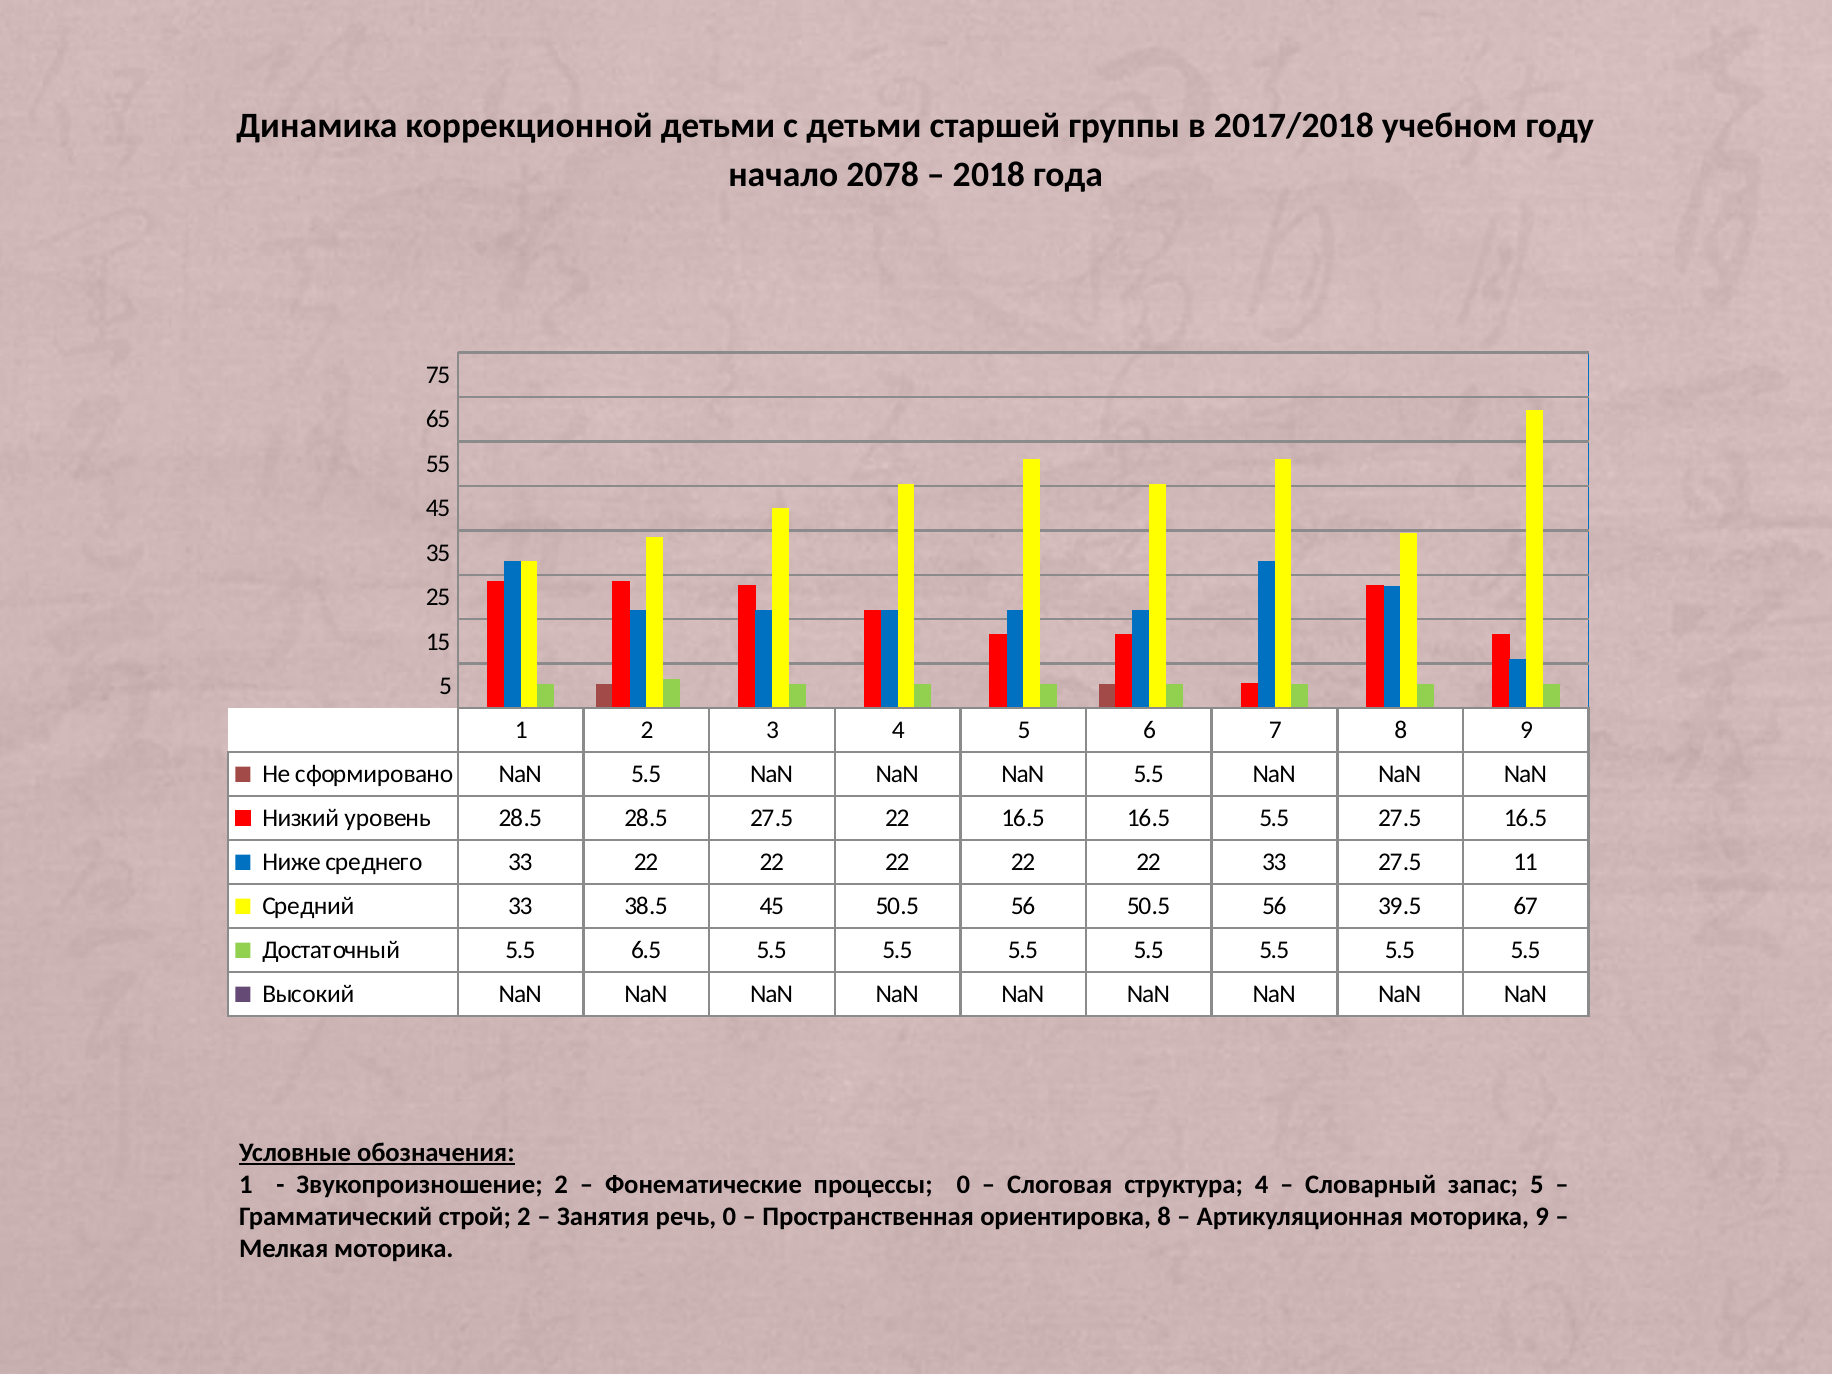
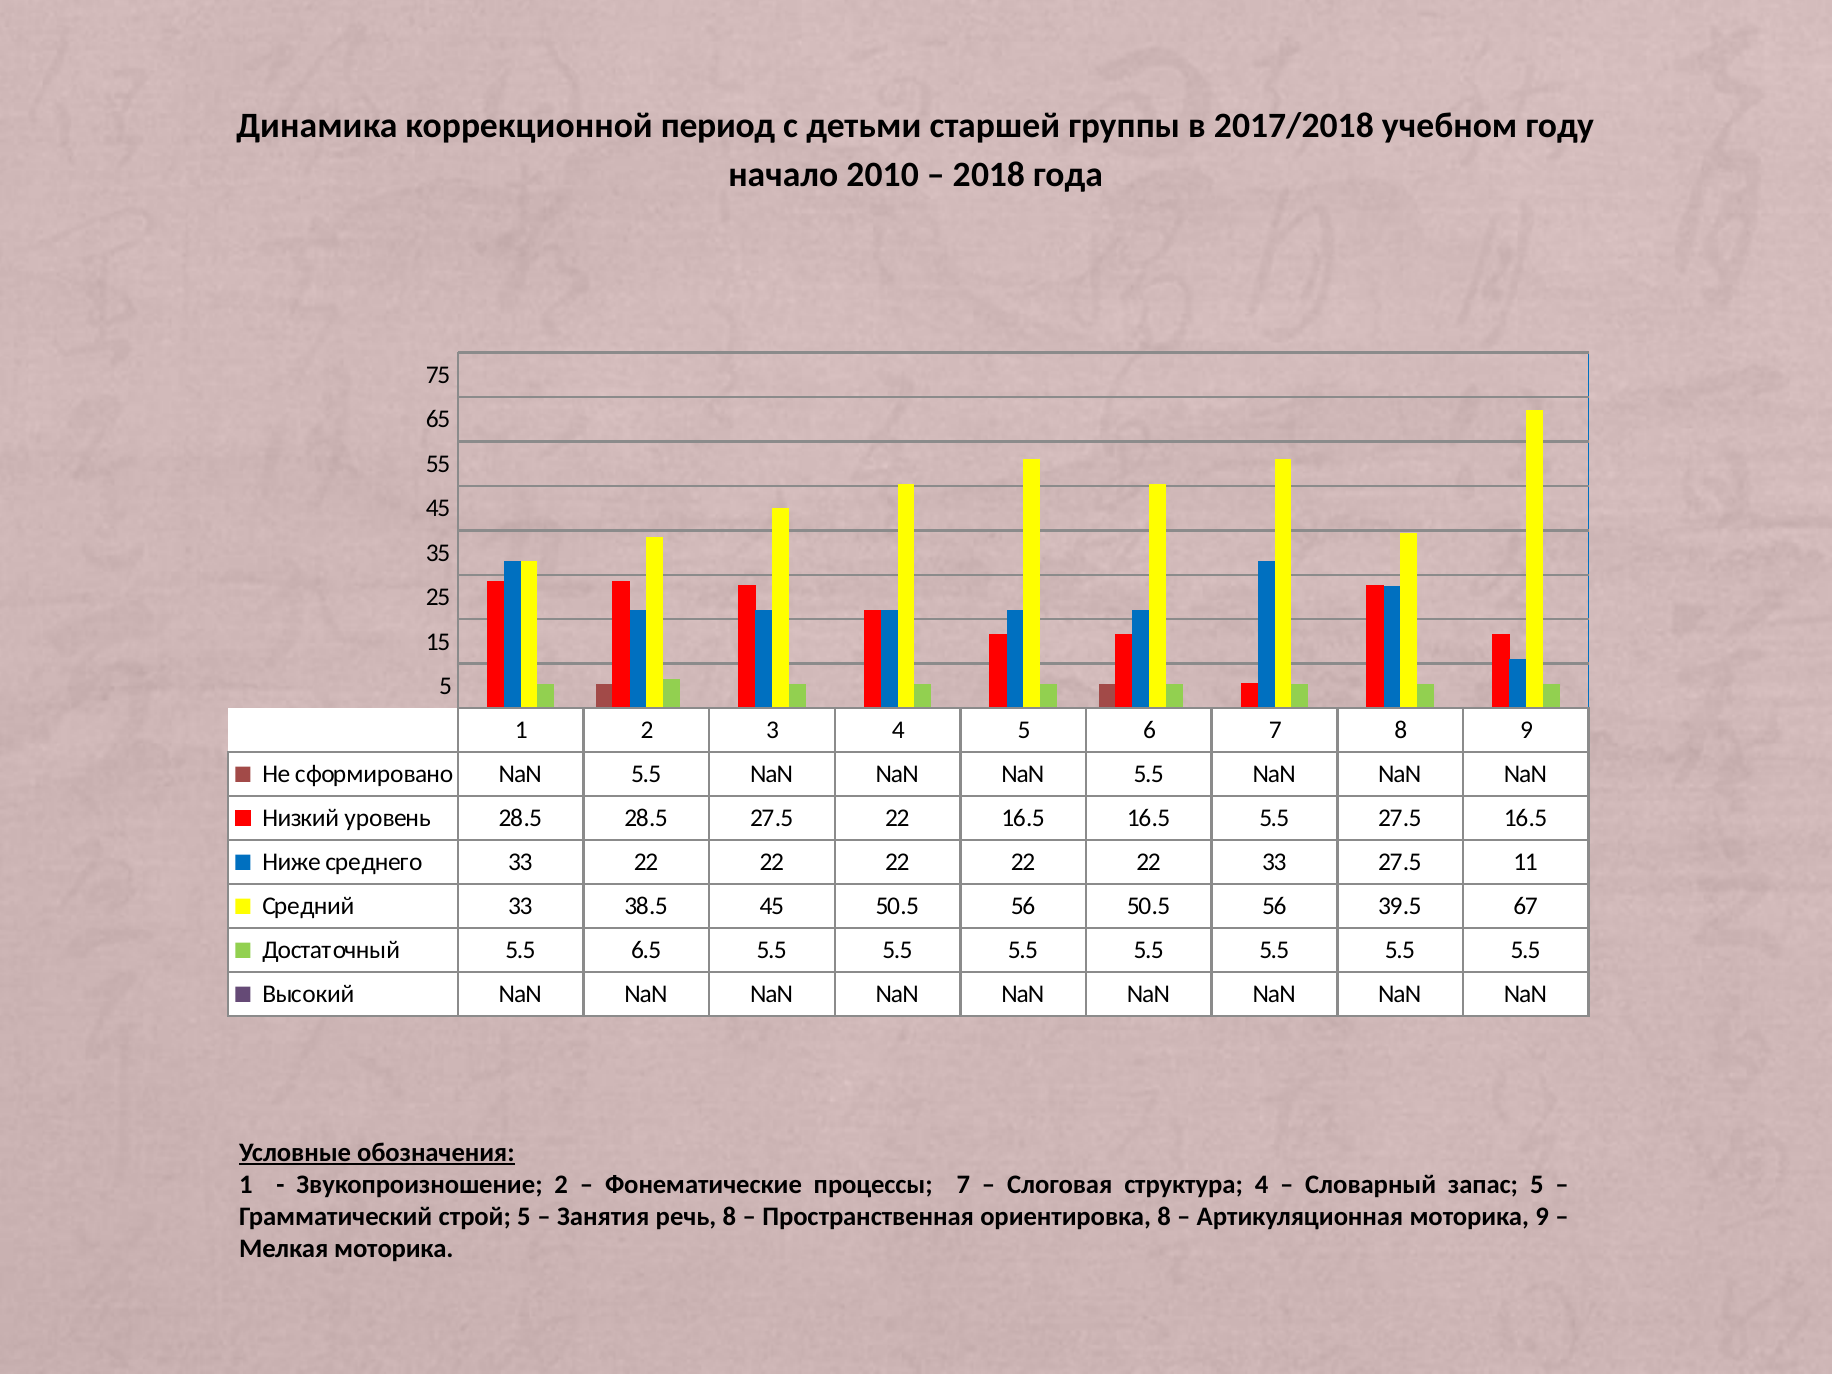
коррекционной детьми: детьми -> период
2078: 2078 -> 2010
процессы 0: 0 -> 7
строй 2: 2 -> 5
речь 0: 0 -> 8
